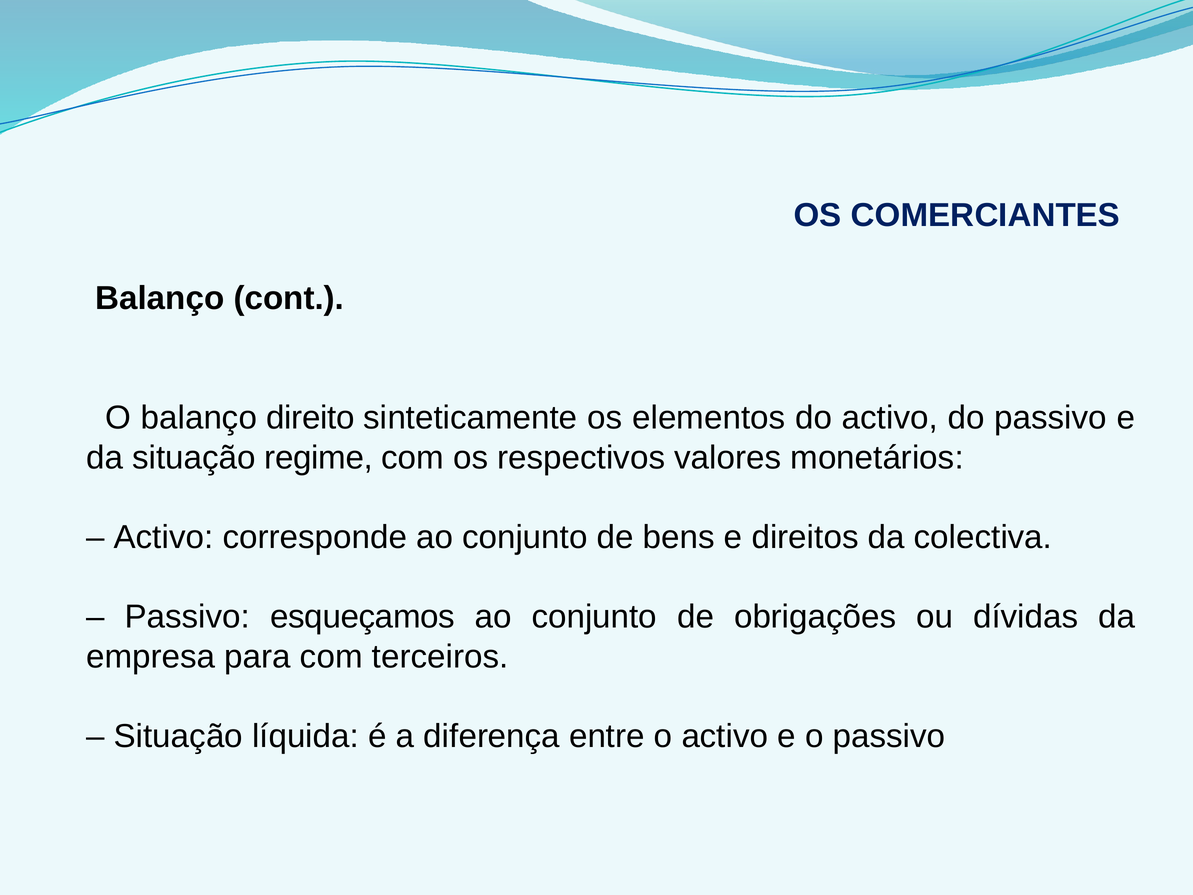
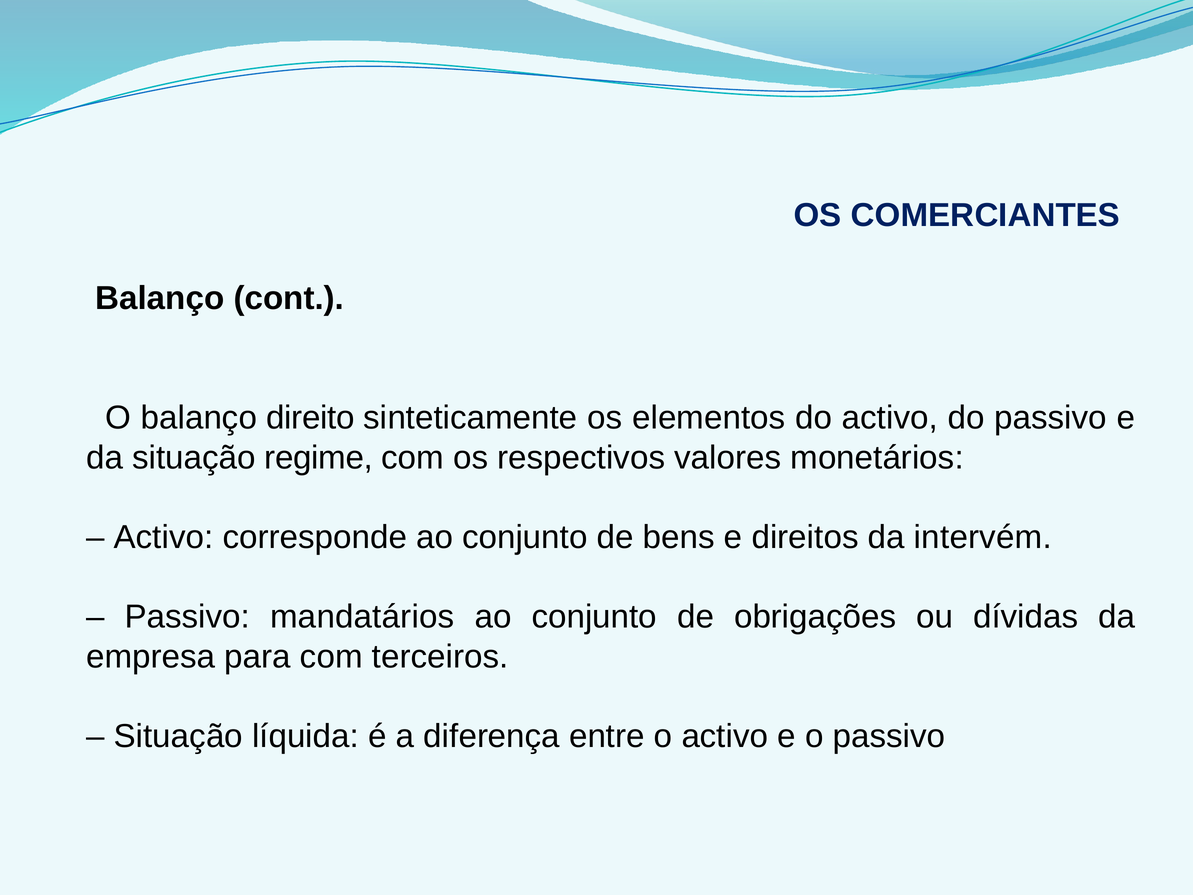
colectiva: colectiva -> intervém
esqueçamos: esqueçamos -> mandatários
